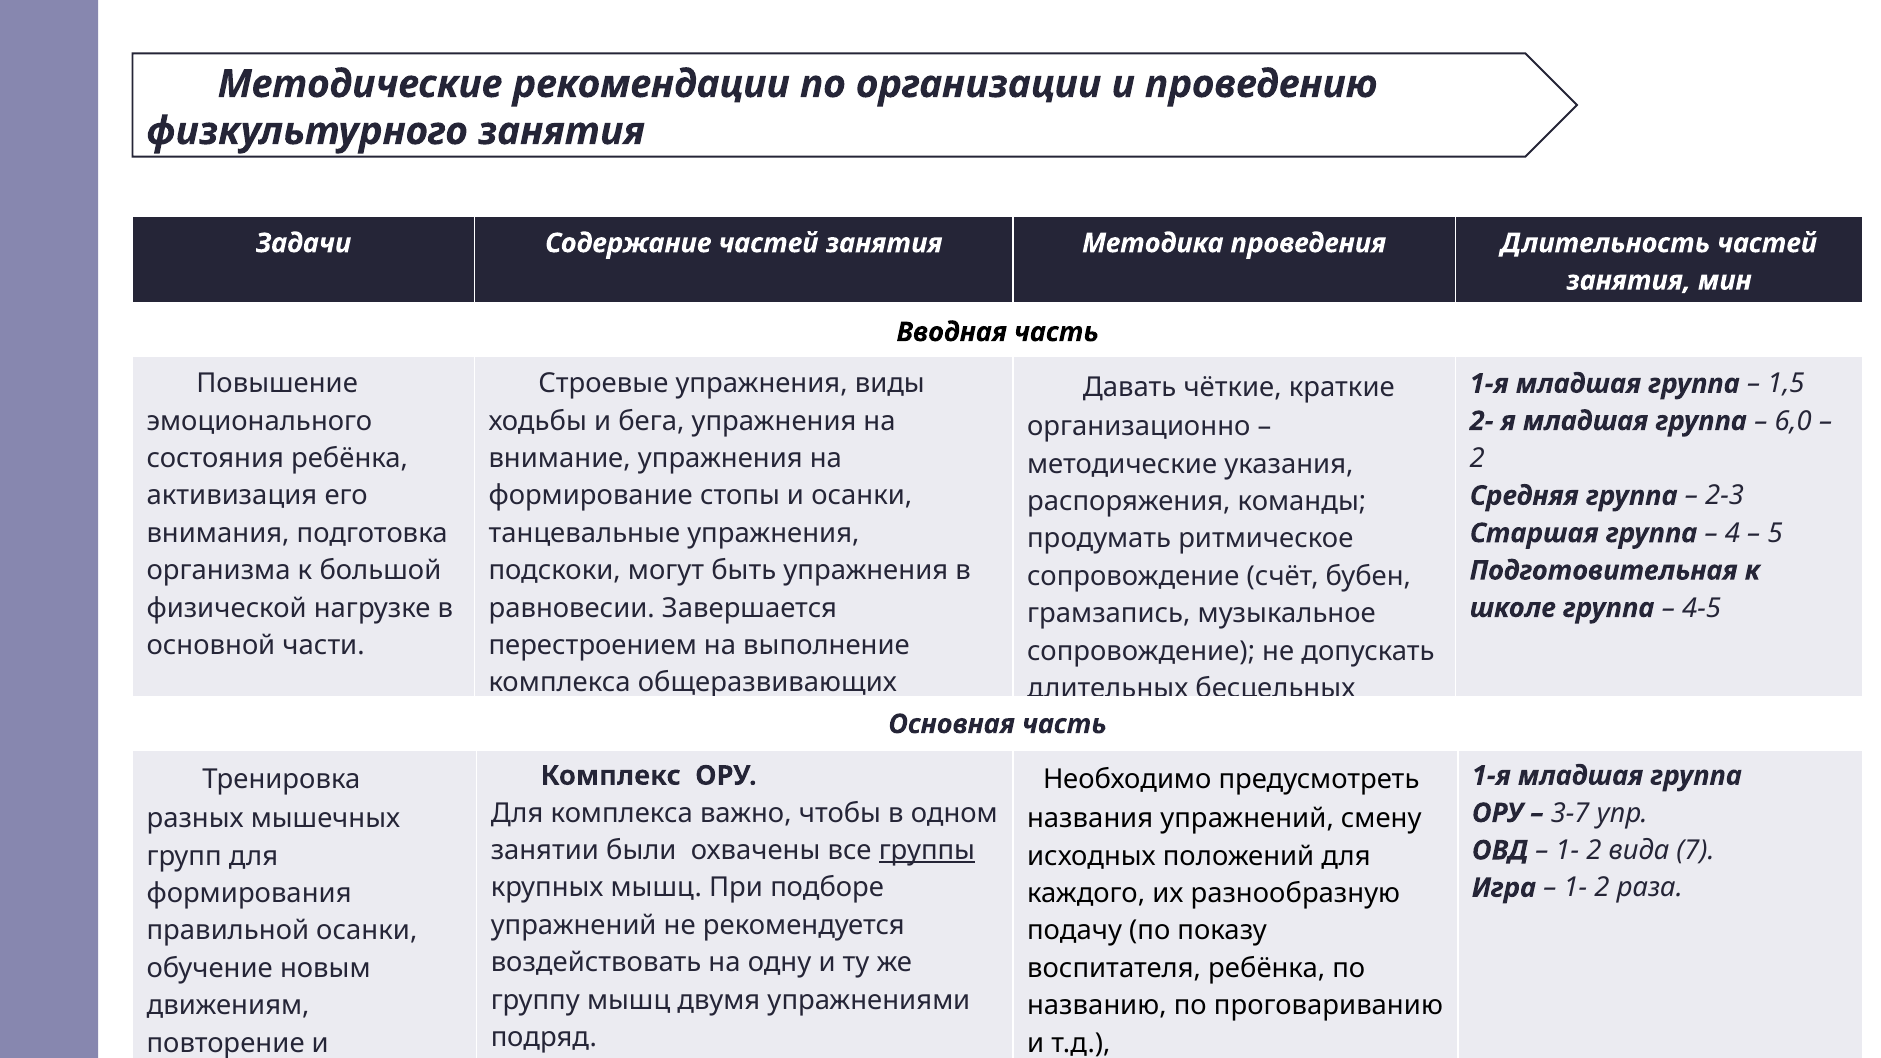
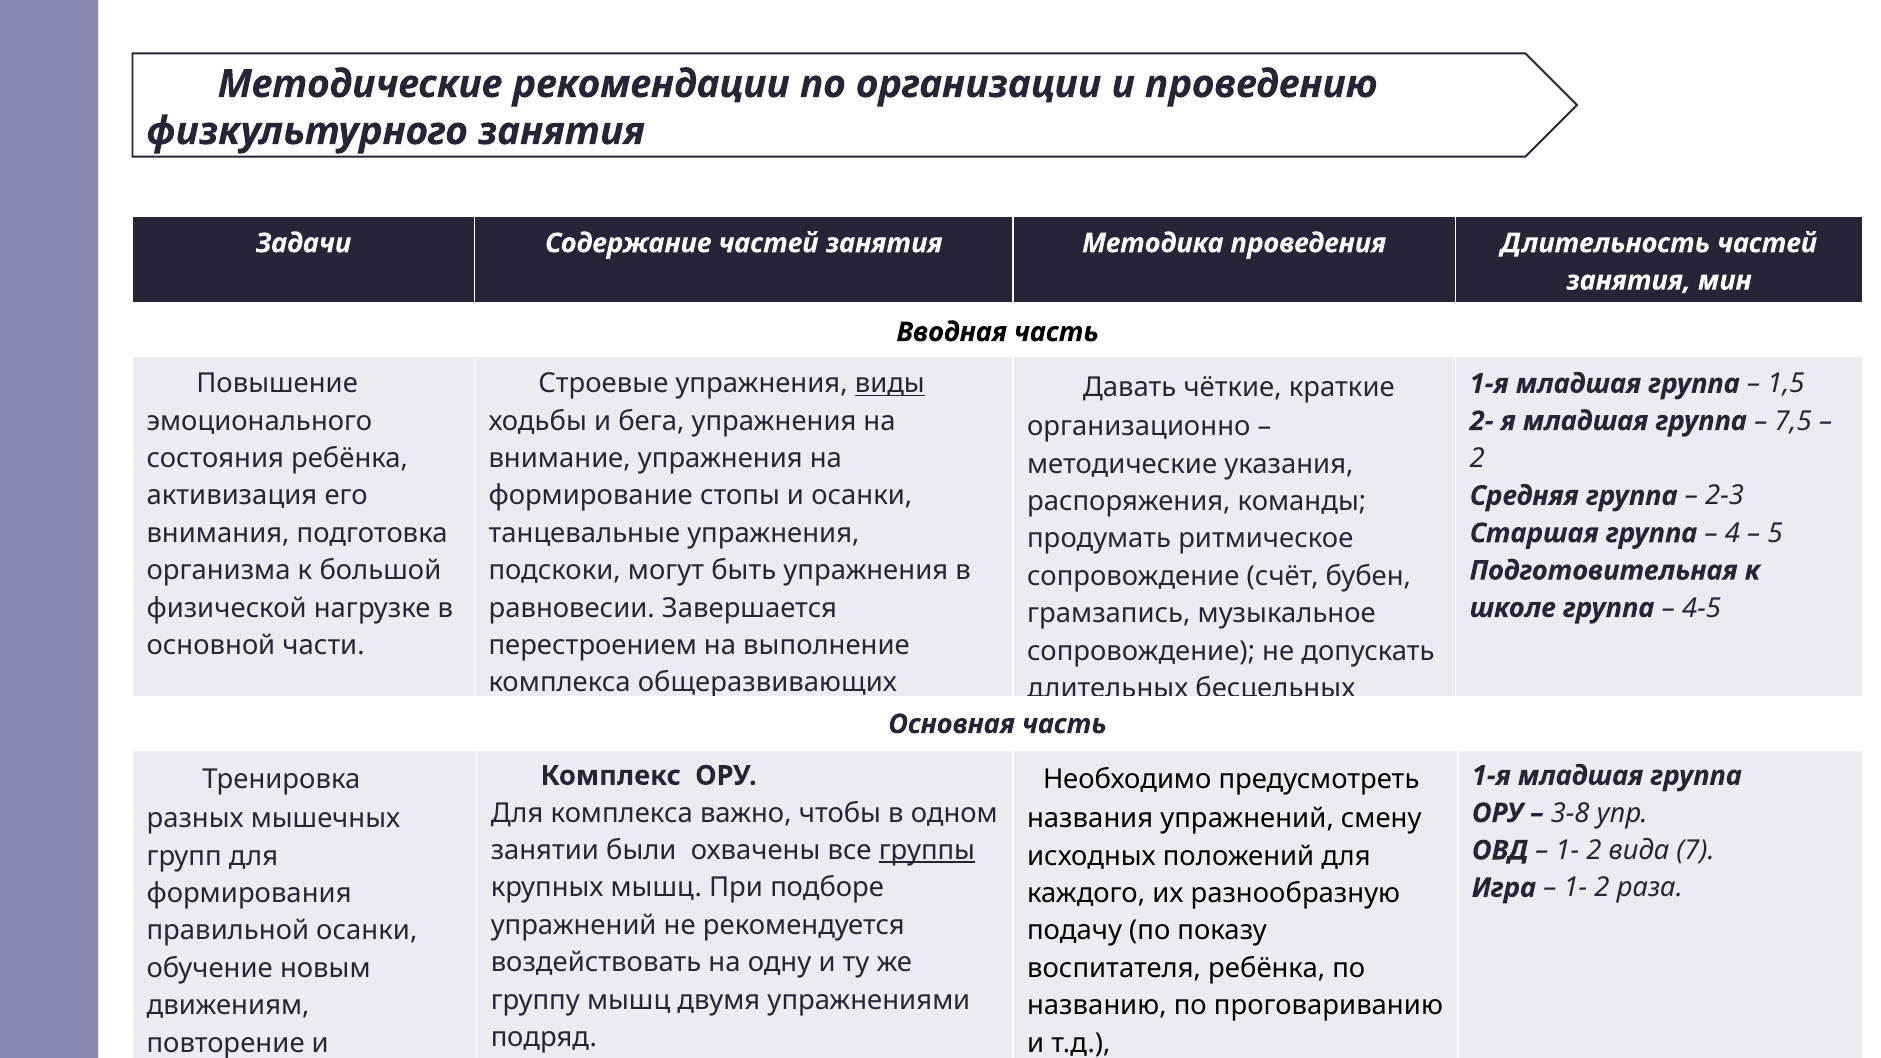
виды underline: none -> present
6,0: 6,0 -> 7,5
3-7: 3-7 -> 3-8
